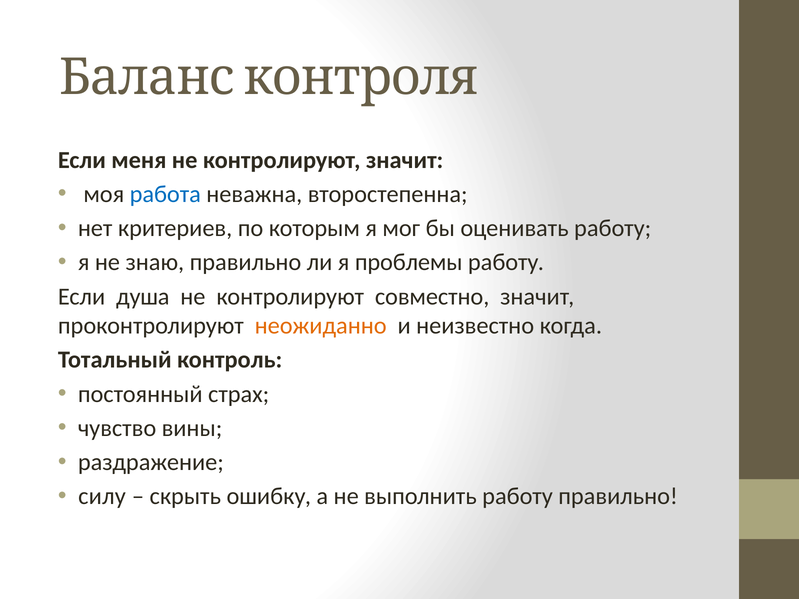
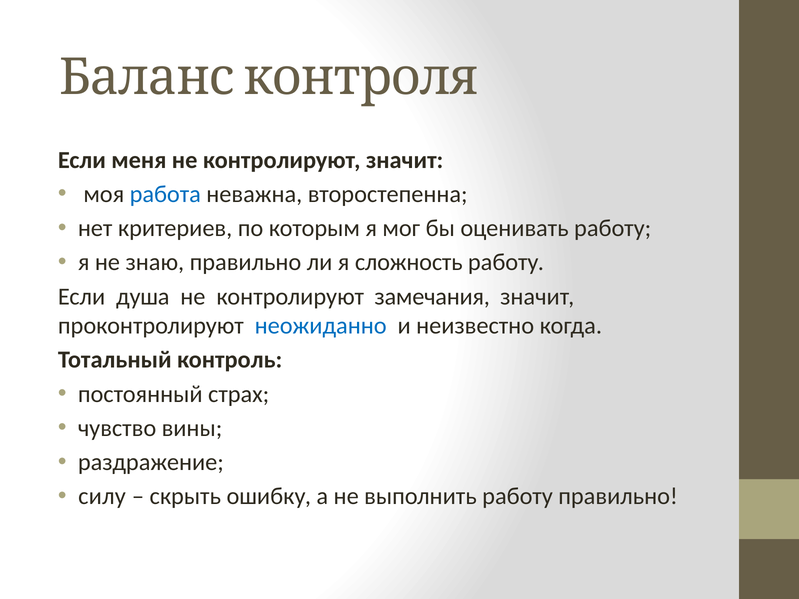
проблемы: проблемы -> сложность
совместно: совместно -> замечания
неожиданно colour: orange -> blue
